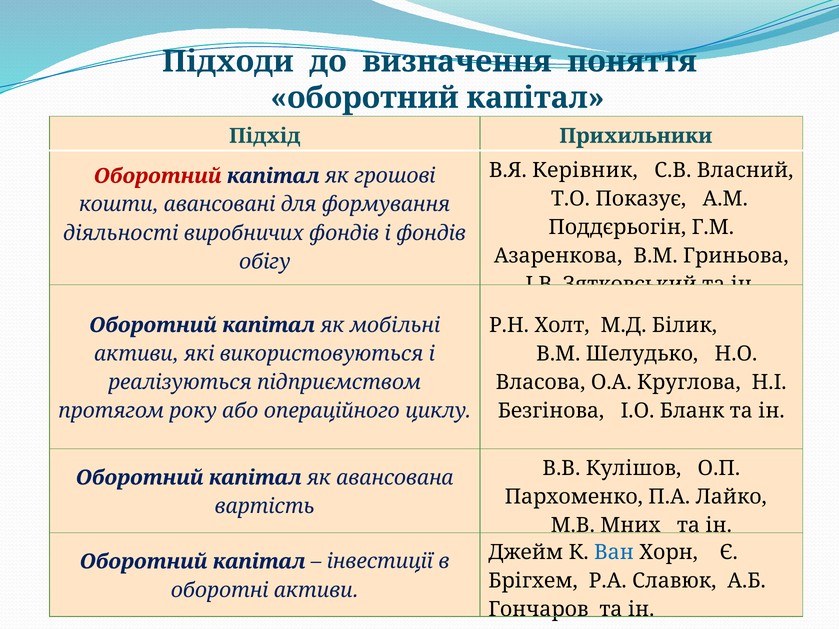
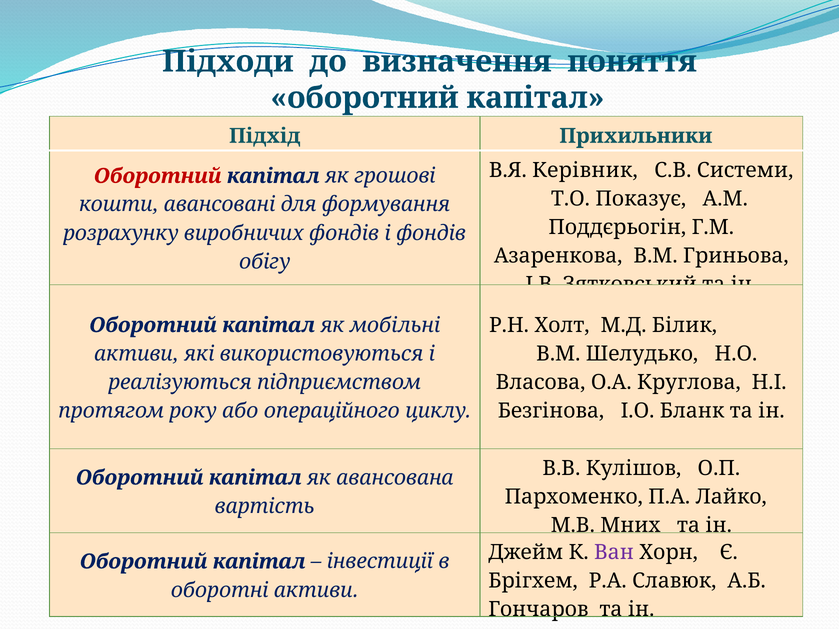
Власний: Власний -> Системи
діяльності: діяльності -> розрахунку
Ван colour: blue -> purple
